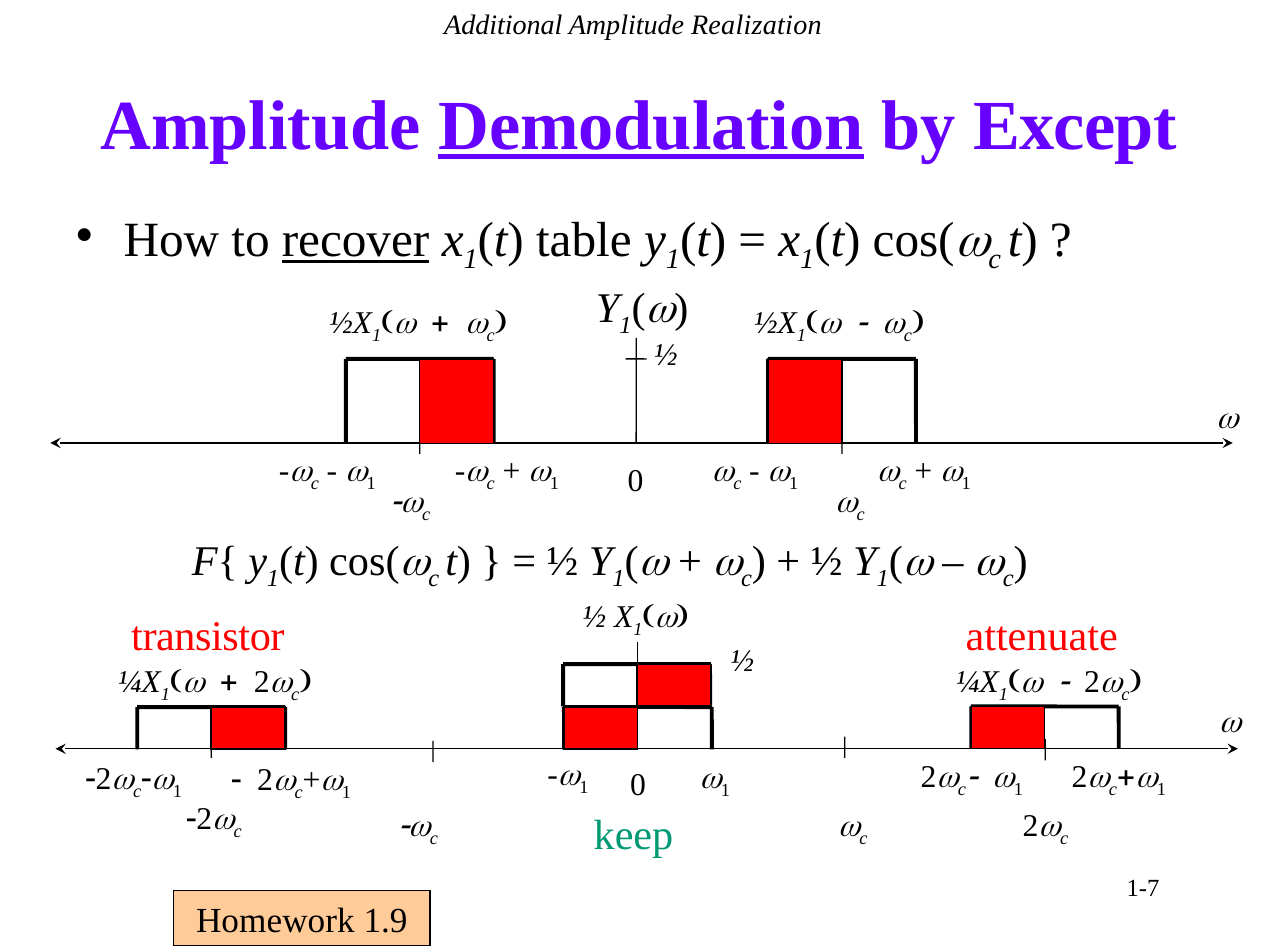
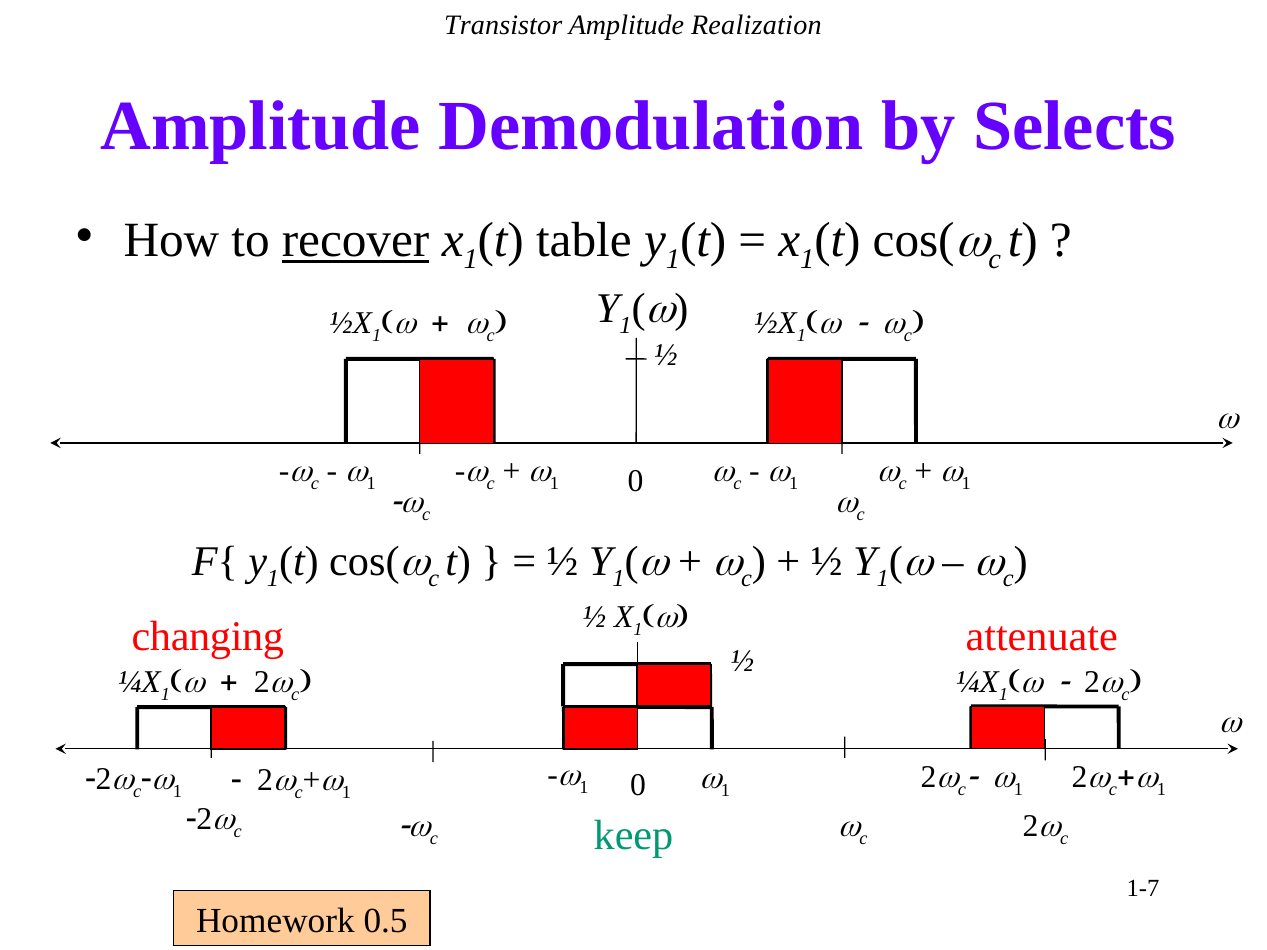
Additional: Additional -> Transistor
Demodulation underline: present -> none
Except: Except -> Selects
transistor: transistor -> changing
1.9: 1.9 -> 0.5
